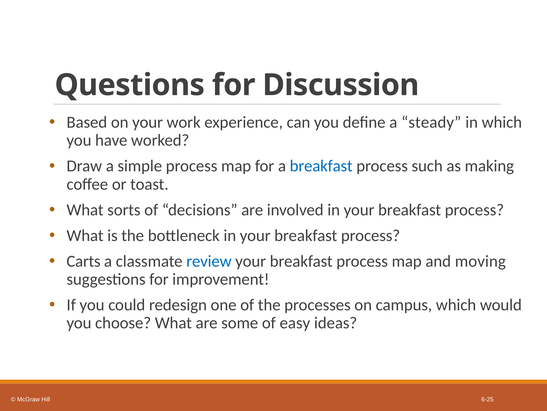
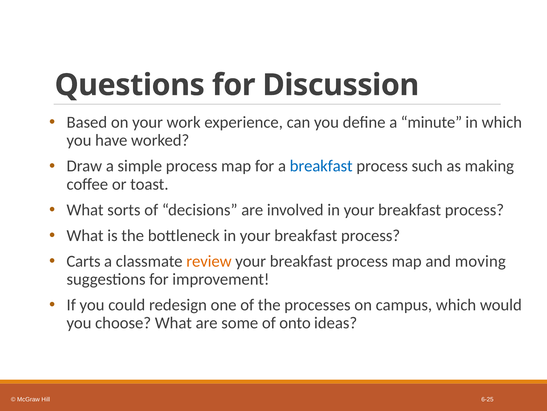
steady: steady -> minute
review colour: blue -> orange
easy: easy -> onto
